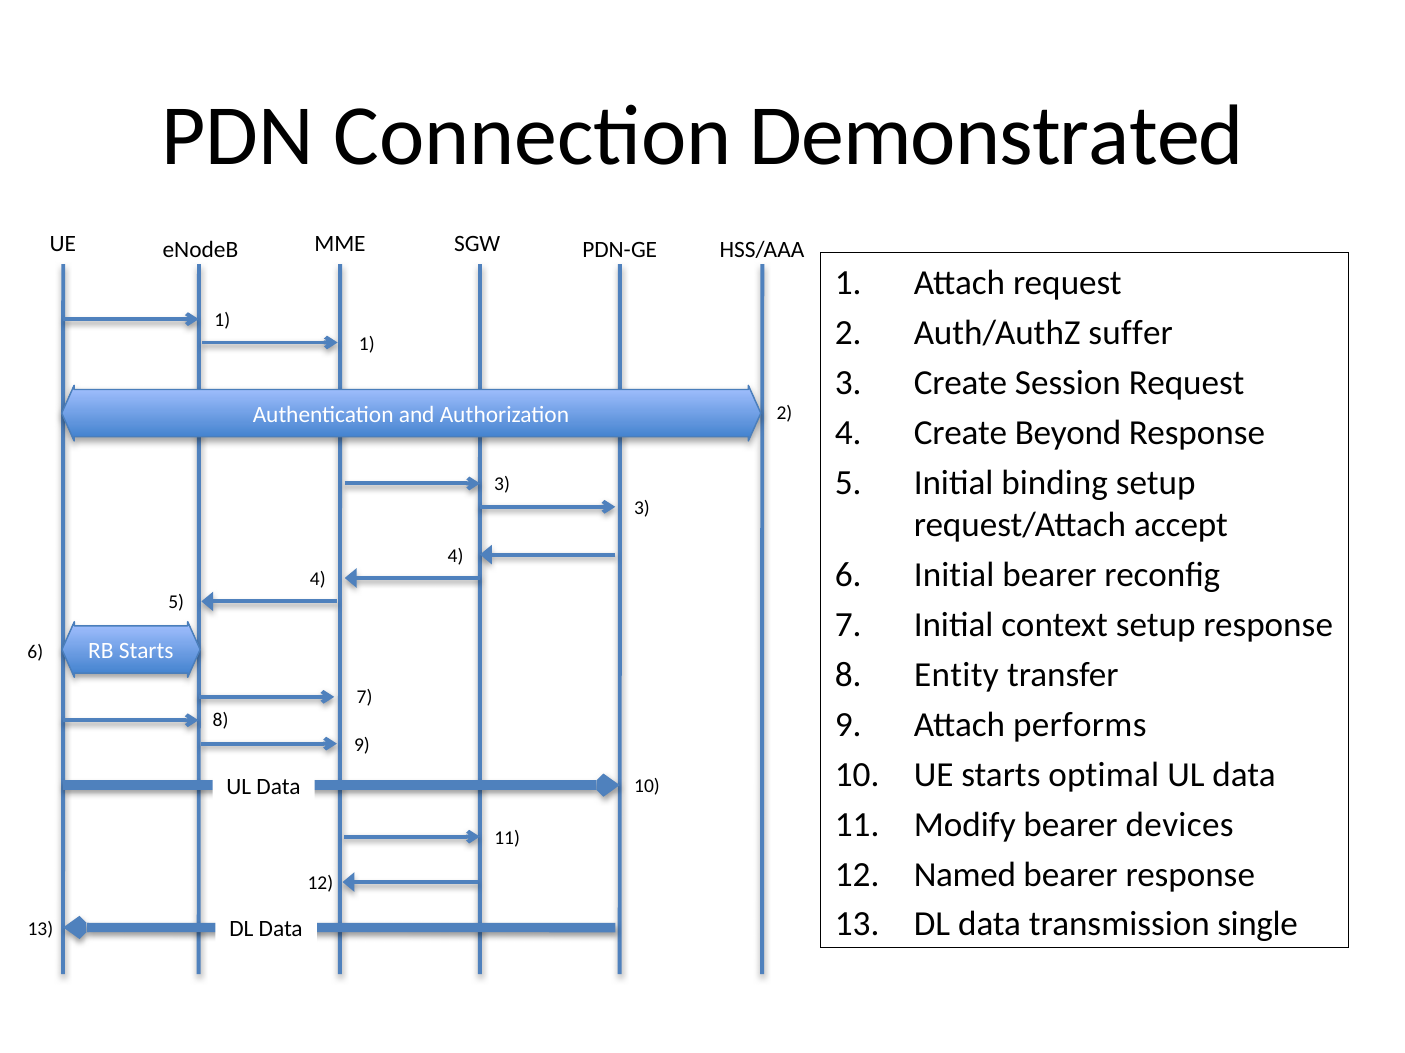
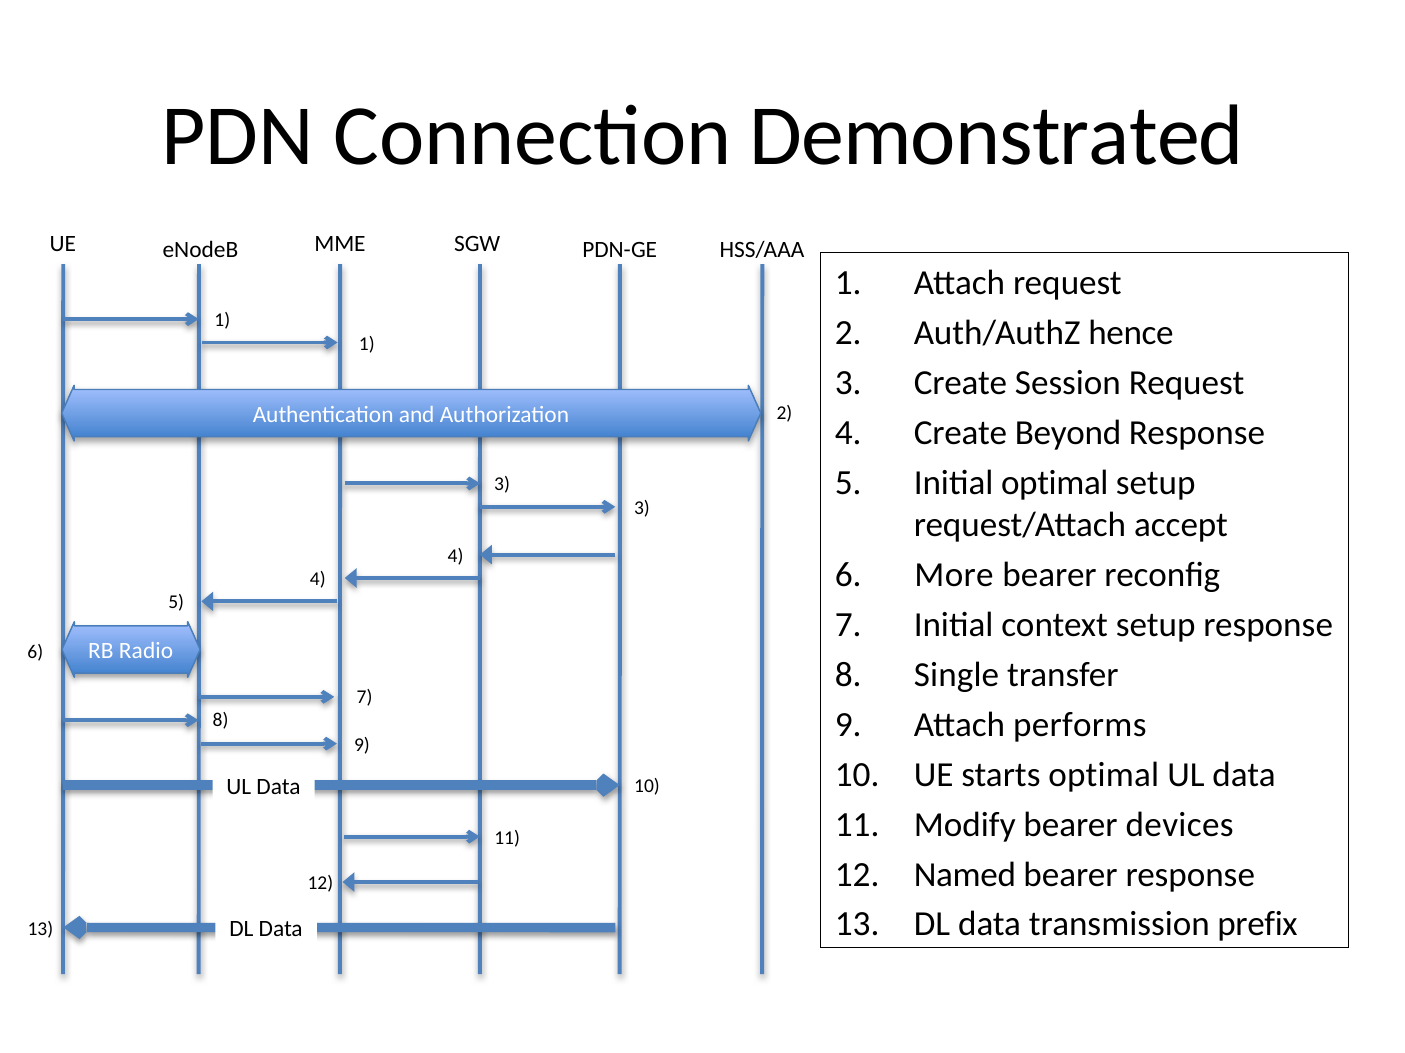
suffer: suffer -> hence
Initial binding: binding -> optimal
6 Initial: Initial -> More
RB Starts: Starts -> Radio
Entity: Entity -> Single
single: single -> prefix
